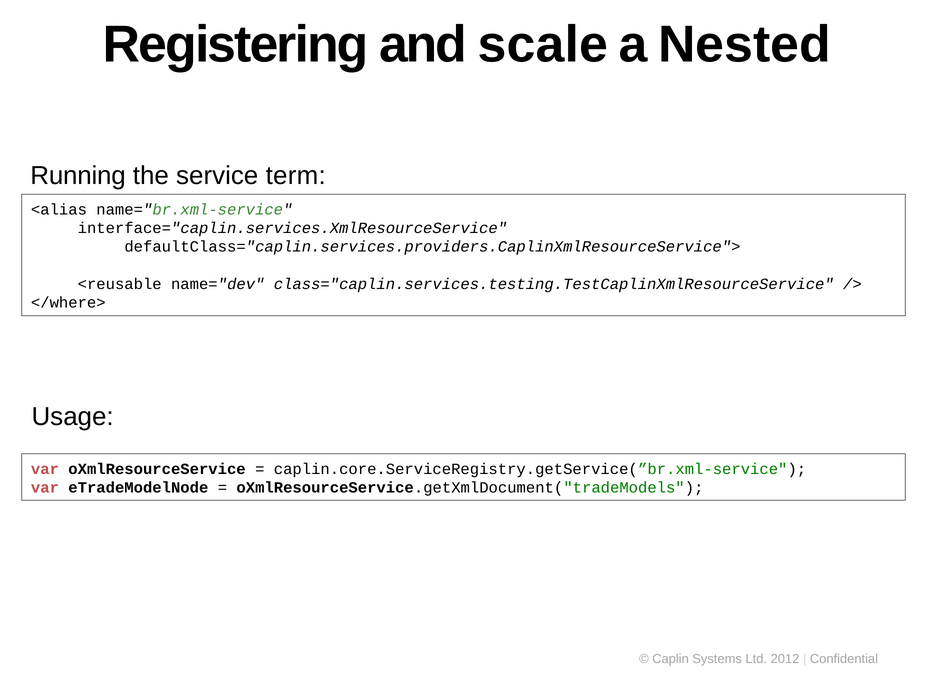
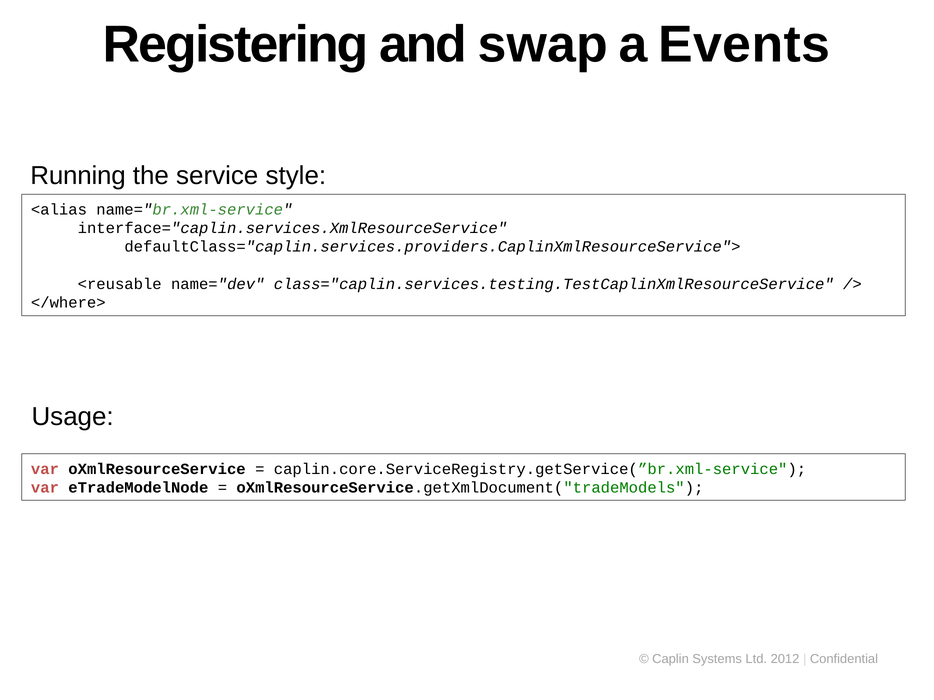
scale: scale -> swap
Nested: Nested -> Events
term: term -> style
